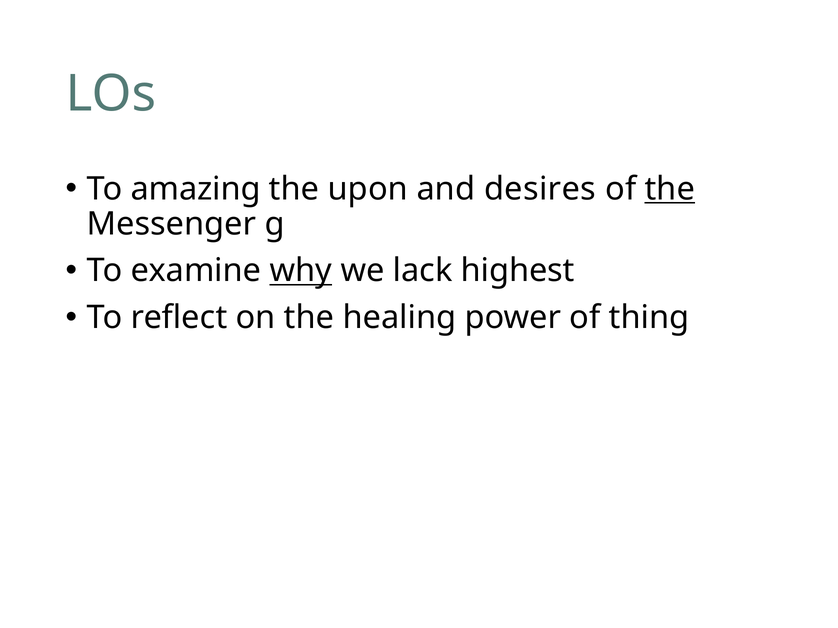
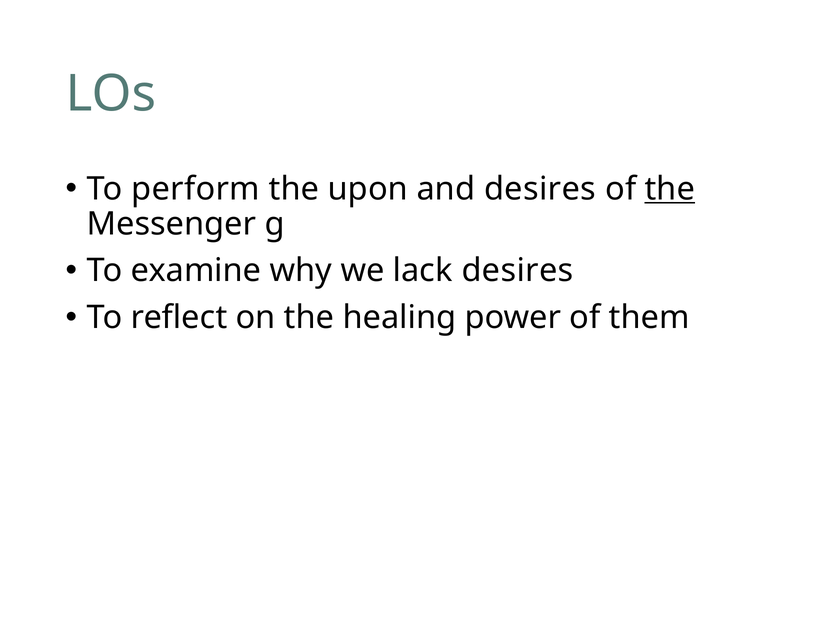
amazing: amazing -> perform
why underline: present -> none
lack highest: highest -> desires
thing: thing -> them
